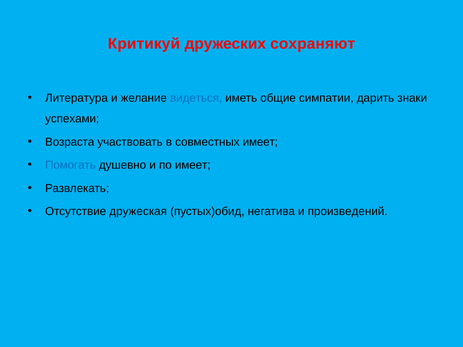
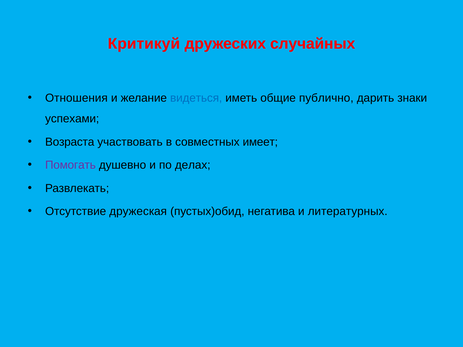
сохраняют: сохраняют -> случайных
Литература: Литература -> Отношения
симпатии: симпатии -> публично
Помогать colour: blue -> purple
по имеет: имеет -> делах
произведений: произведений -> литературных
